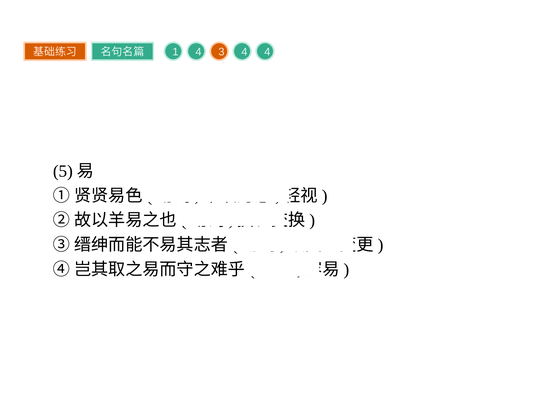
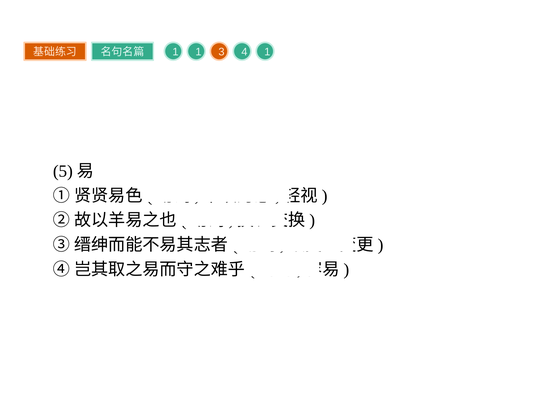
1 4: 4 -> 1
4 4: 4 -> 1
